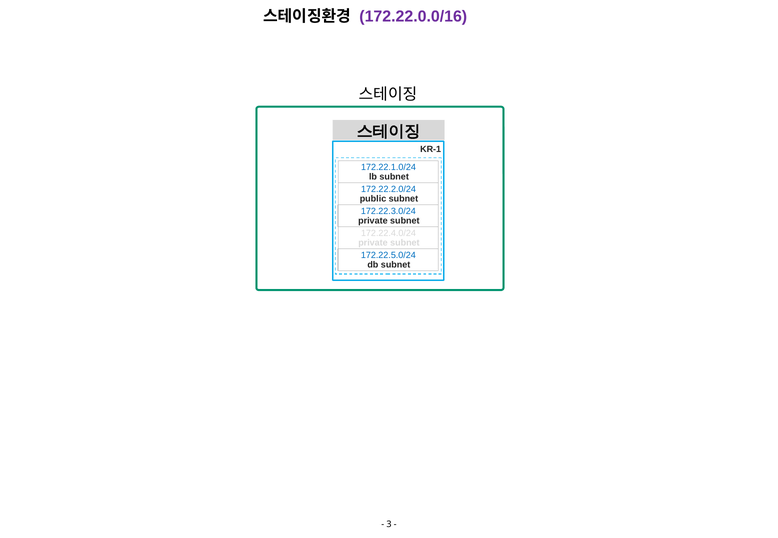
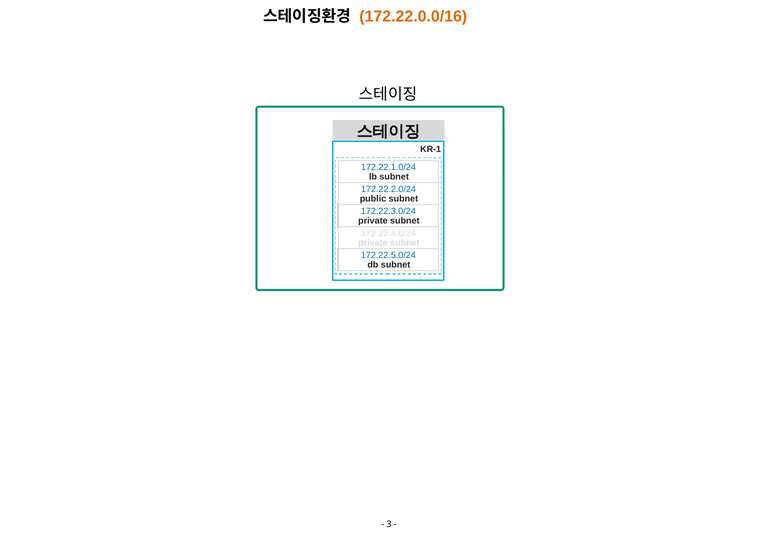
172.22.0.0/16 colour: purple -> orange
